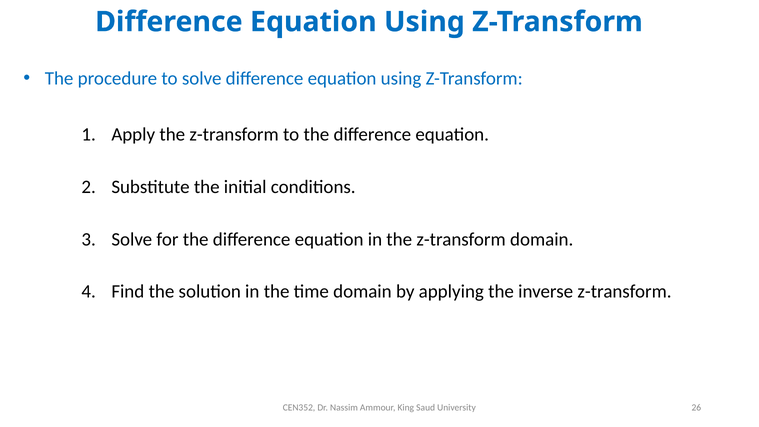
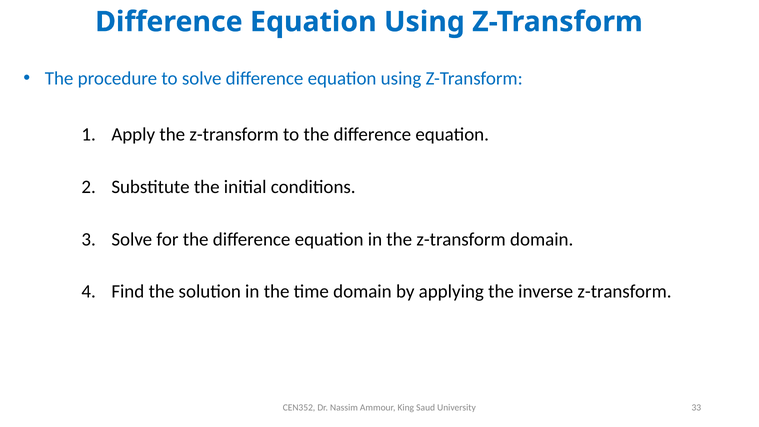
26: 26 -> 33
